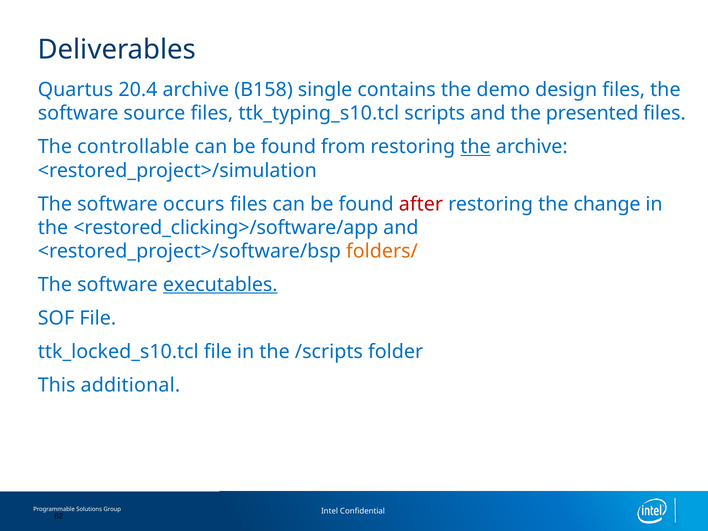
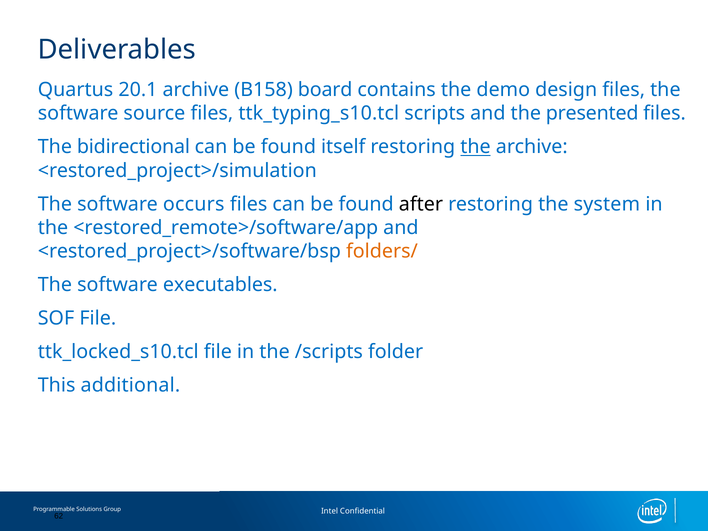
20.4: 20.4 -> 20.1
single: single -> board
controllable: controllable -> bidirectional
from: from -> itself
after colour: red -> black
change: change -> system
<restored_clicking>/software/app: <restored_clicking>/software/app -> <restored_remote>/software/app
executables underline: present -> none
